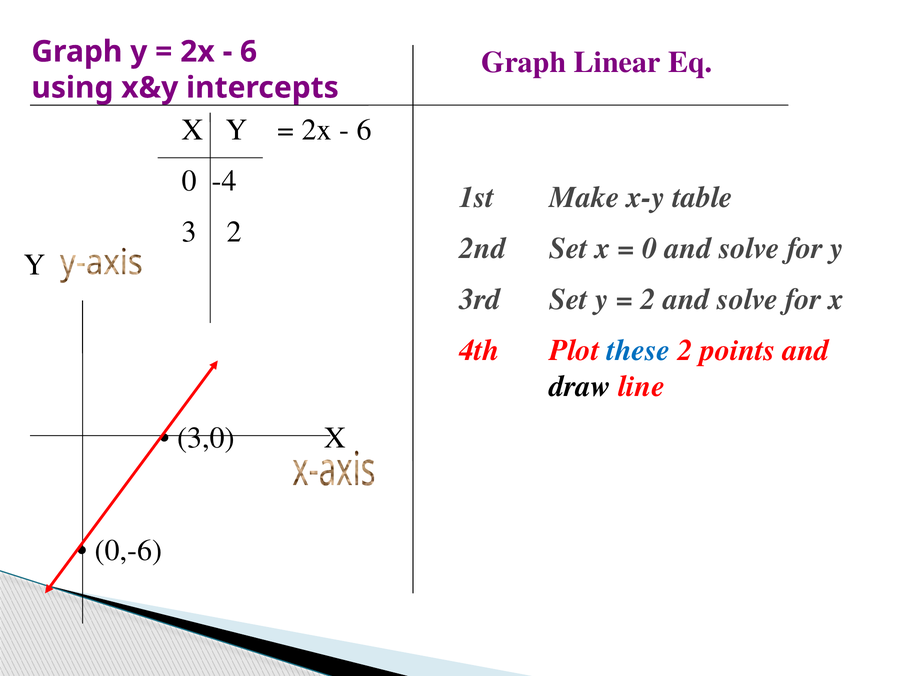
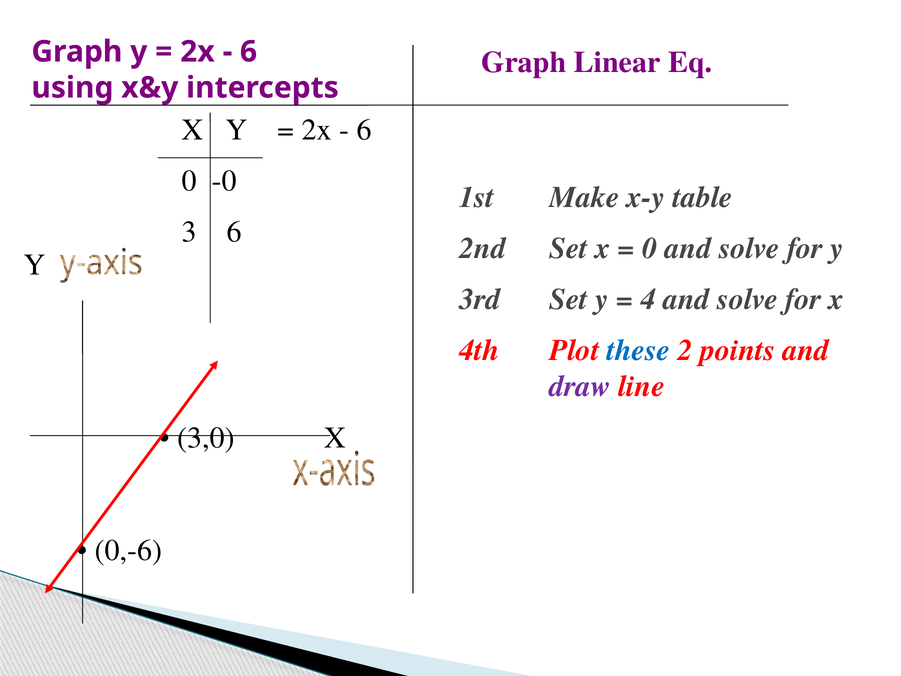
-4: -4 -> -0
2 at (234, 232): 2 -> 6
2 at (648, 299): 2 -> 4
draw colour: black -> purple
